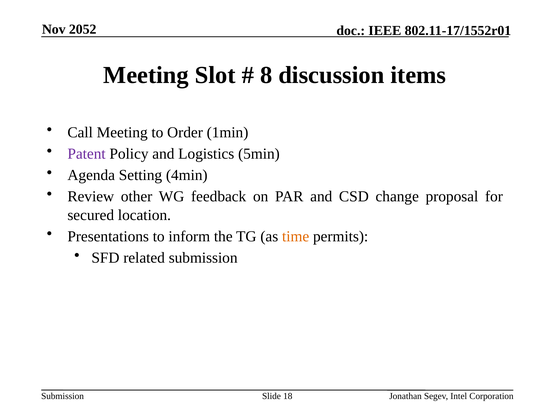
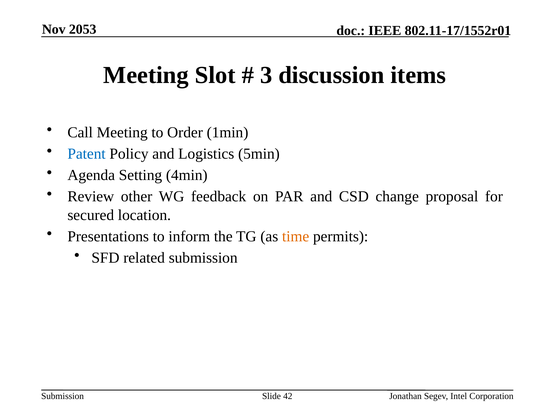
2052: 2052 -> 2053
8: 8 -> 3
Patent colour: purple -> blue
18: 18 -> 42
